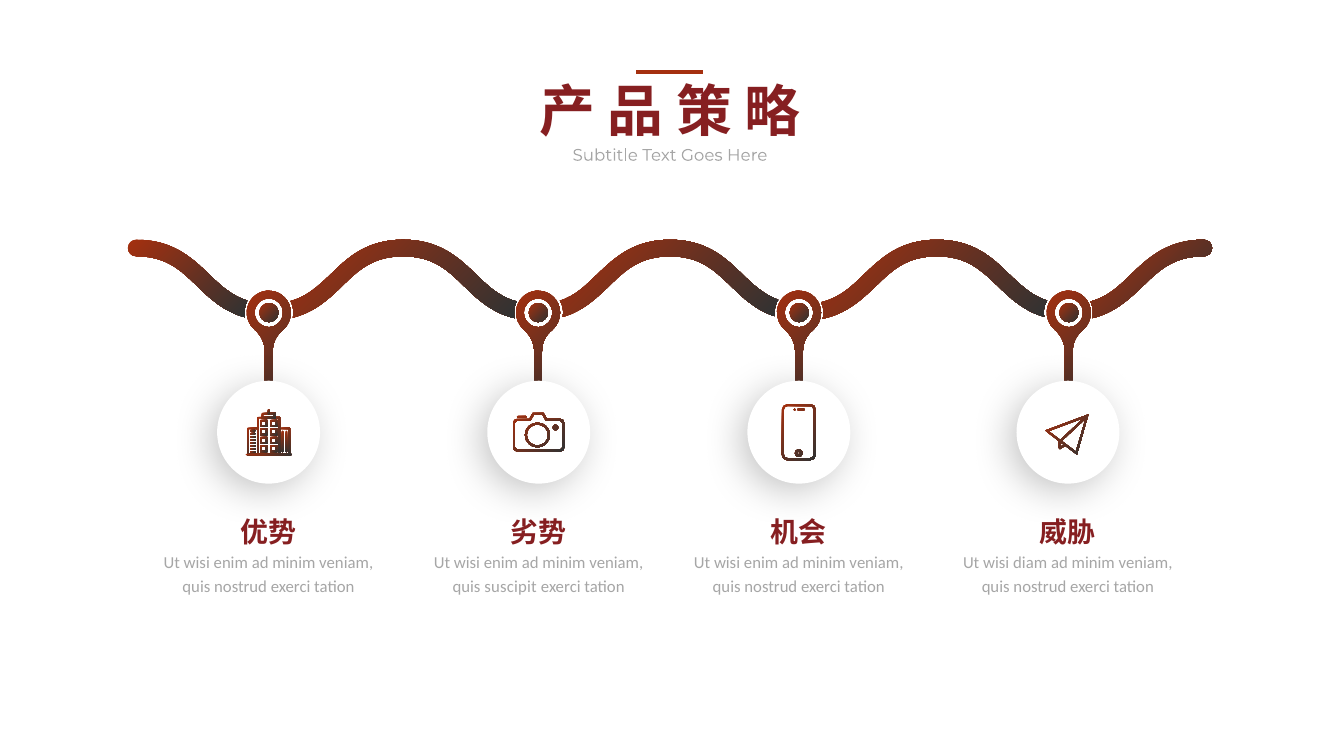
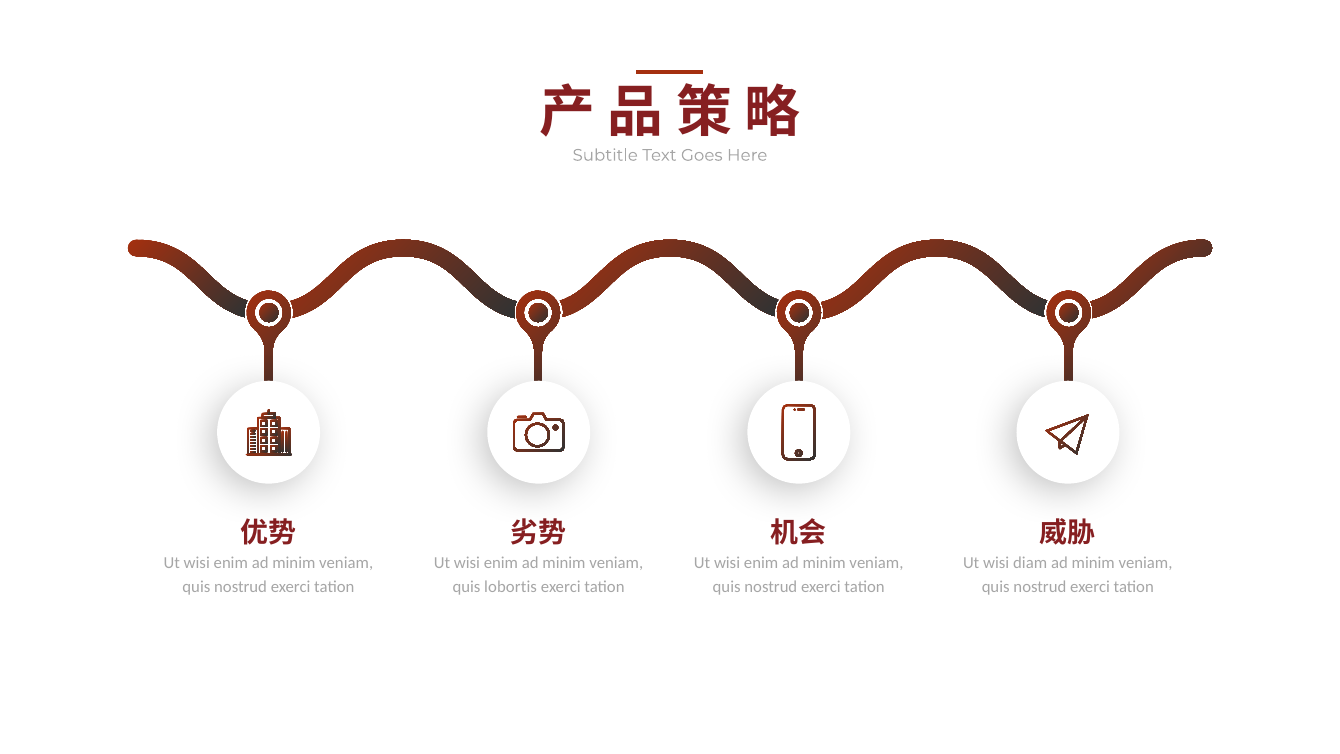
suscipit: suscipit -> lobortis
